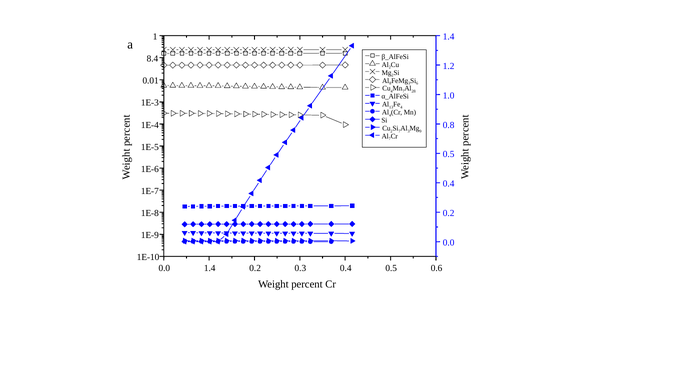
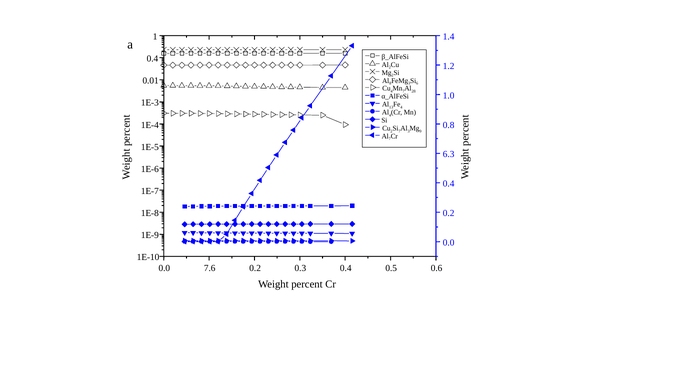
8.4 at (152, 59): 8.4 -> 0.4
0.5 at (449, 154): 0.5 -> 6.3
0.0 1.4: 1.4 -> 7.6
